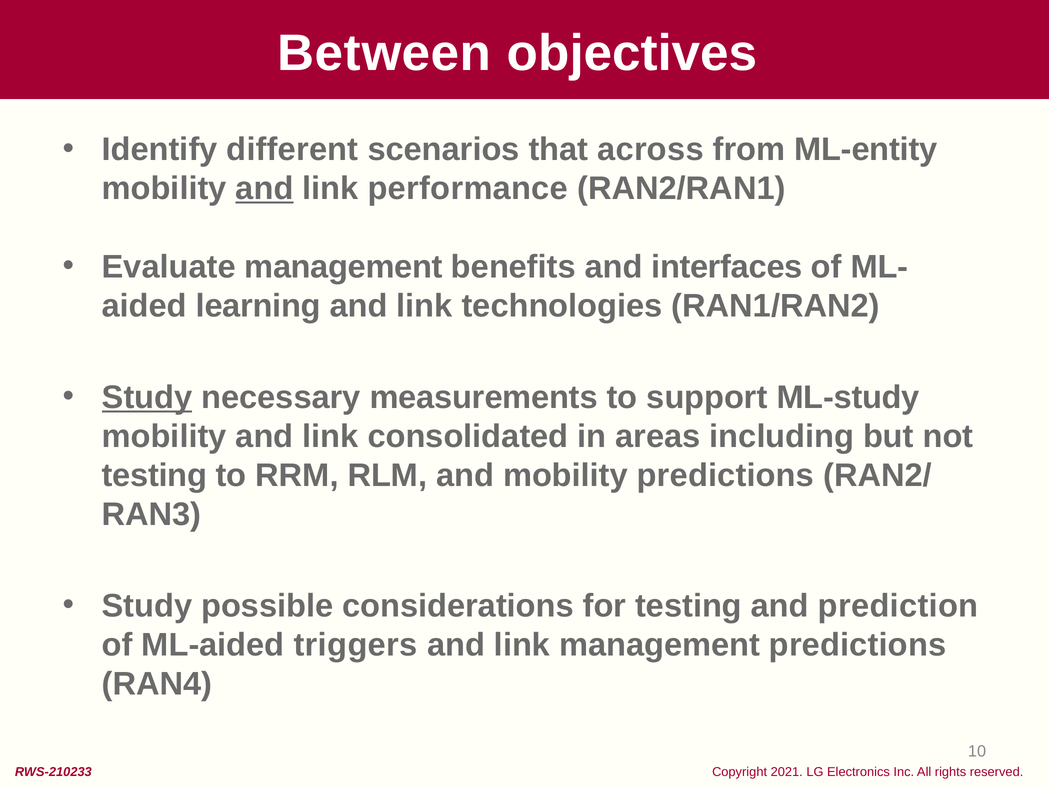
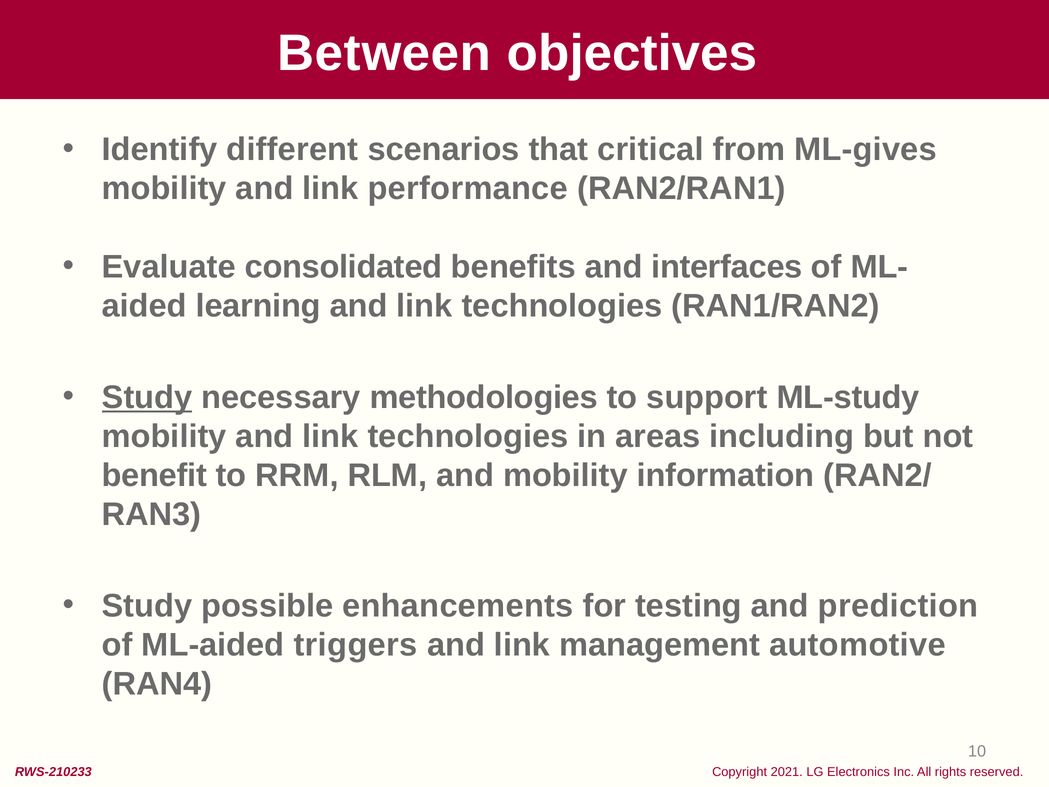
across: across -> critical
ML-entity: ML-entity -> ML-gives
and at (264, 189) underline: present -> none
Evaluate management: management -> consolidated
measurements: measurements -> methodologies
mobility and link consolidated: consolidated -> technologies
testing at (154, 475): testing -> benefit
mobility predictions: predictions -> information
considerations: considerations -> enhancements
management predictions: predictions -> automotive
